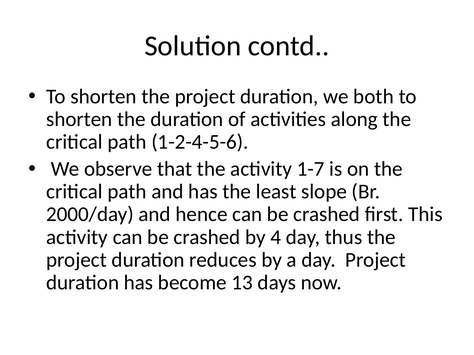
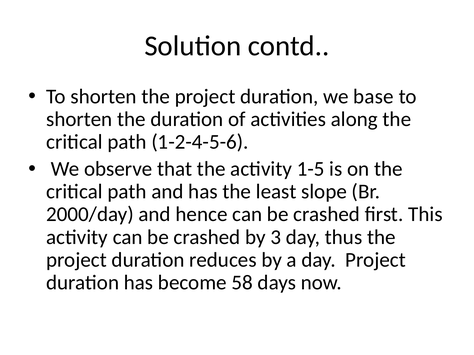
both: both -> base
1-7: 1-7 -> 1-5
4: 4 -> 3
13: 13 -> 58
